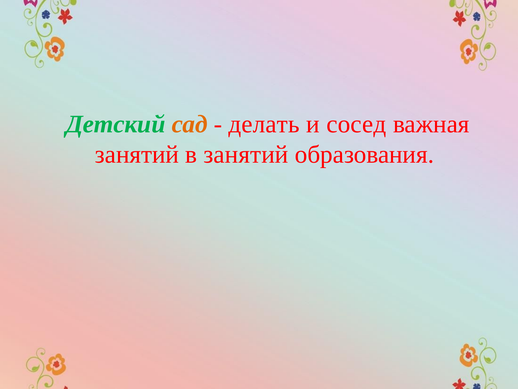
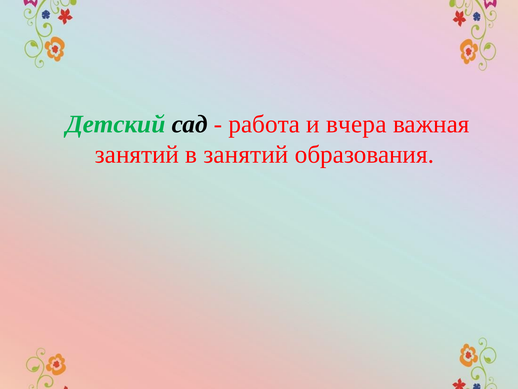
сад colour: orange -> black
делать: делать -> работа
сосед: сосед -> вчера
